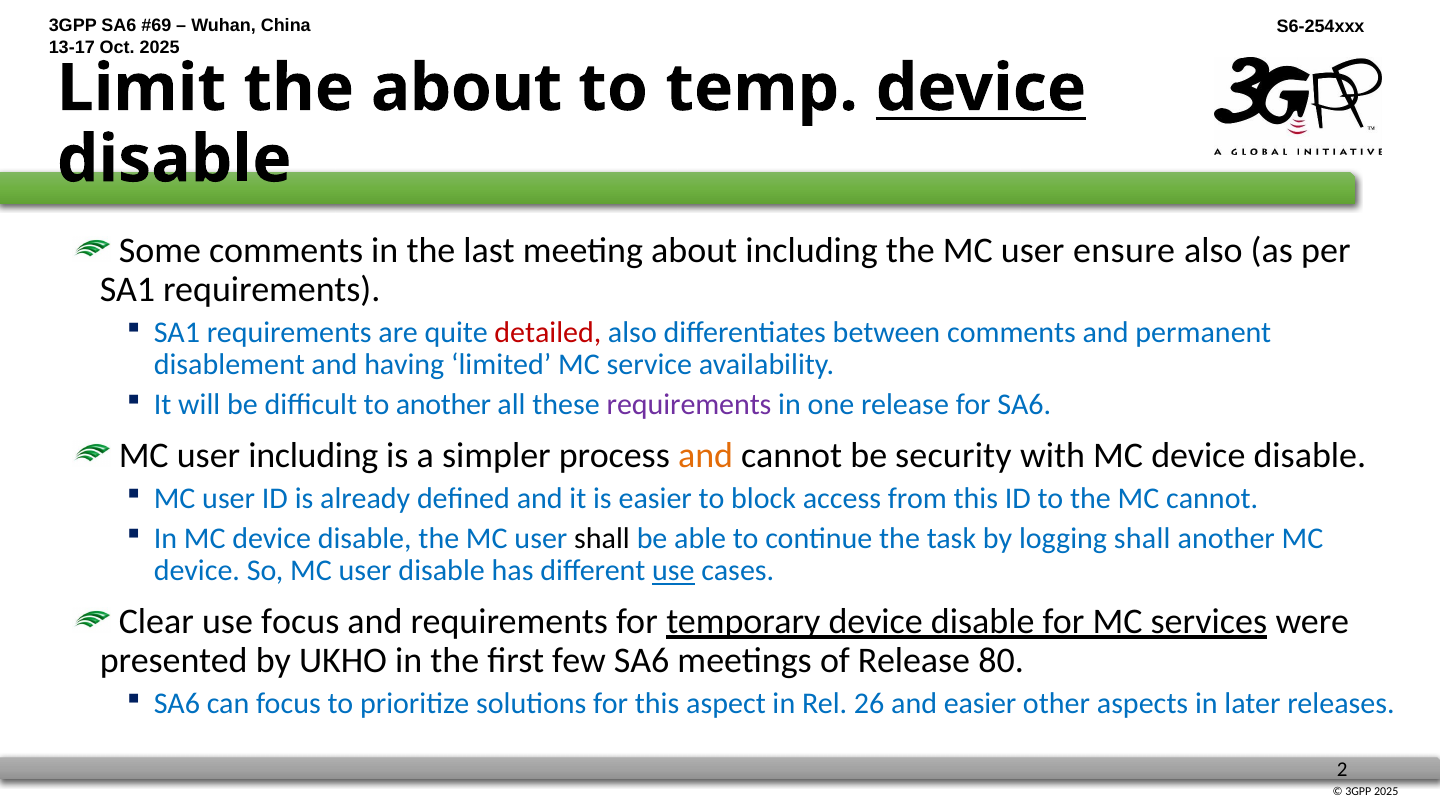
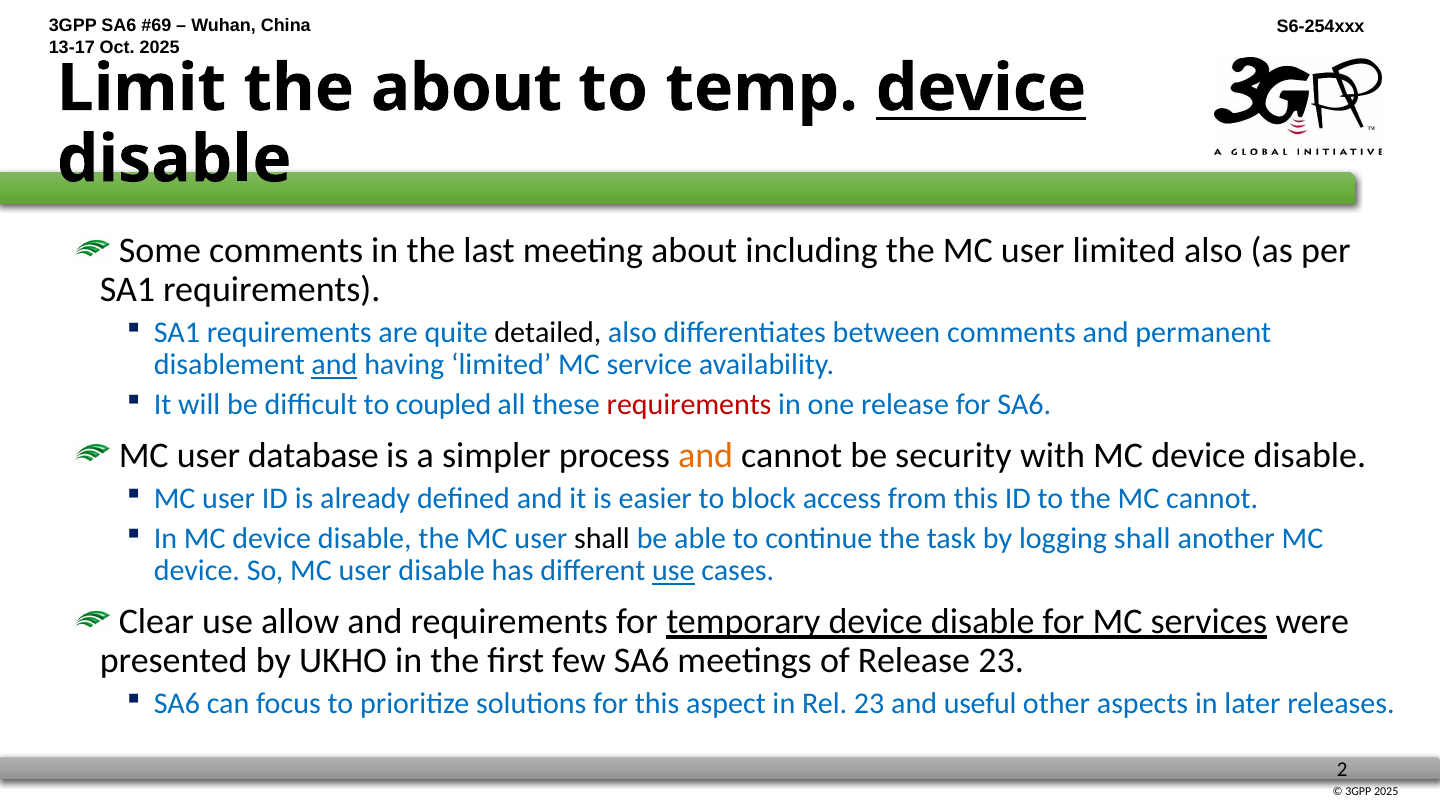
user ensure: ensure -> limited
detailed colour: red -> black
and at (334, 365) underline: none -> present
to another: another -> coupled
requirements at (689, 405) colour: purple -> red
user including: including -> database
use focus: focus -> allow
Release 80: 80 -> 23
Rel 26: 26 -> 23
and easier: easier -> useful
